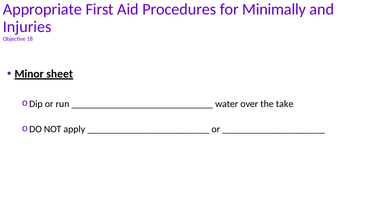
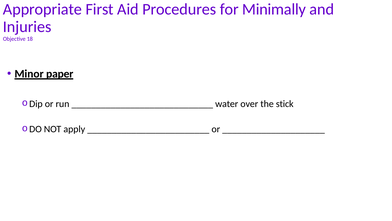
sheet: sheet -> paper
take: take -> stick
